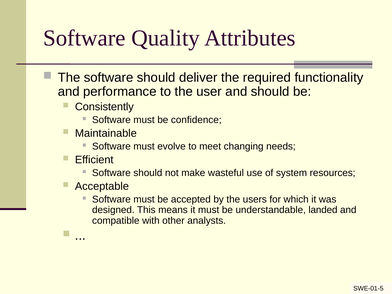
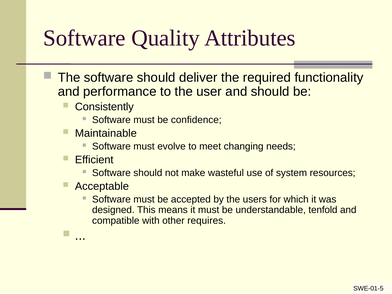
landed: landed -> tenfold
analysts: analysts -> requires
